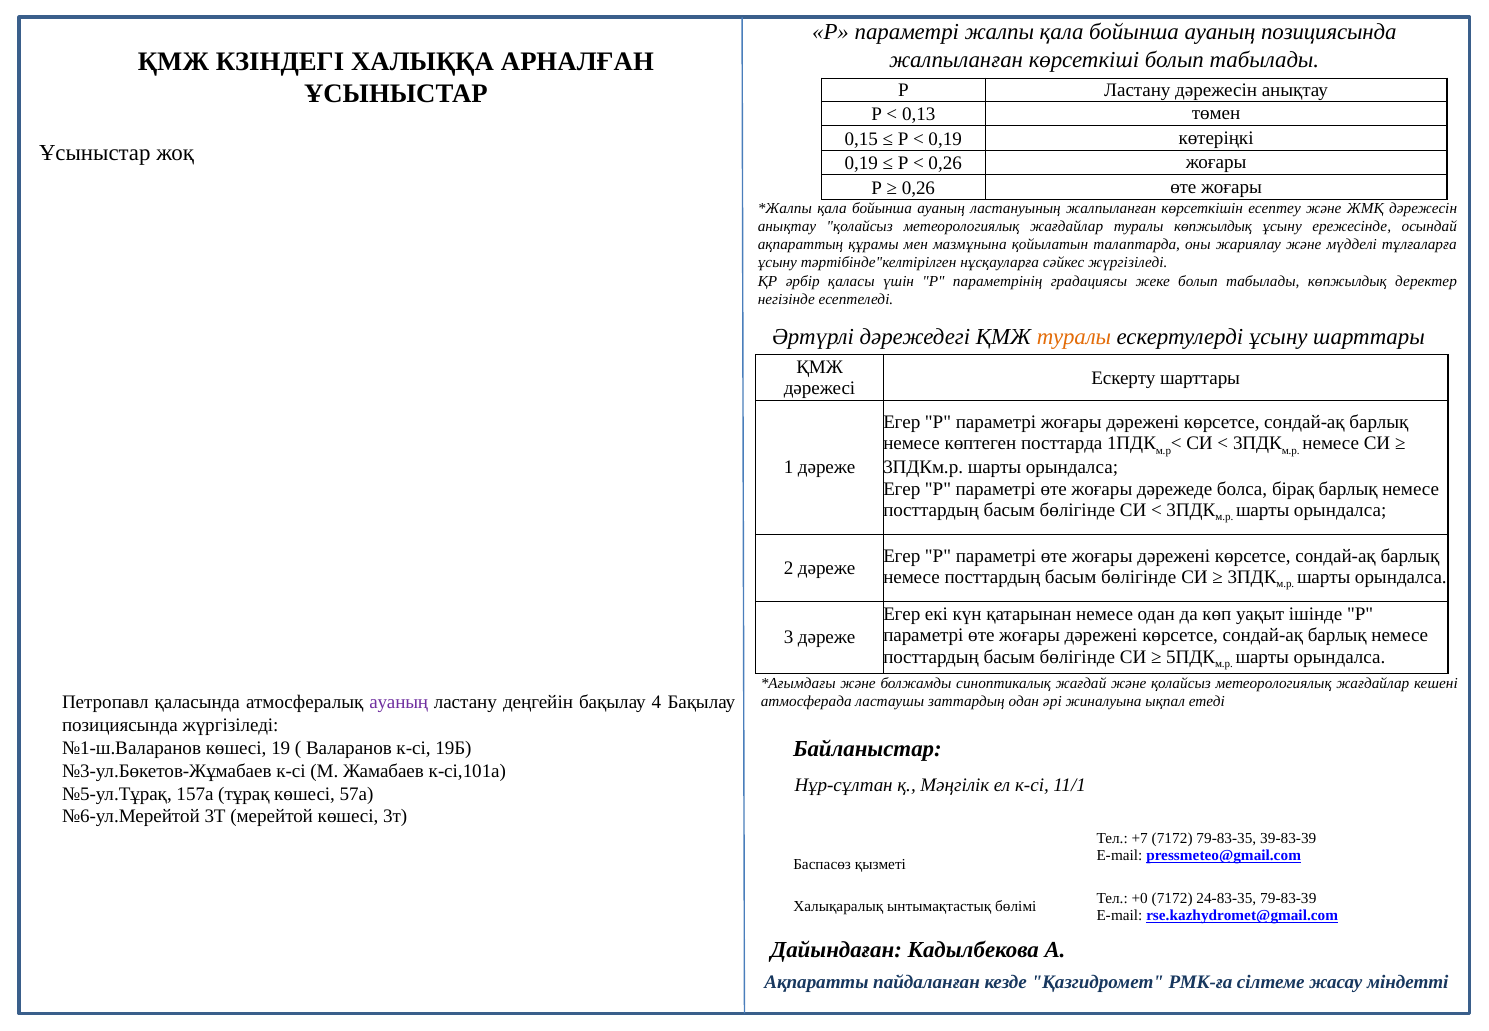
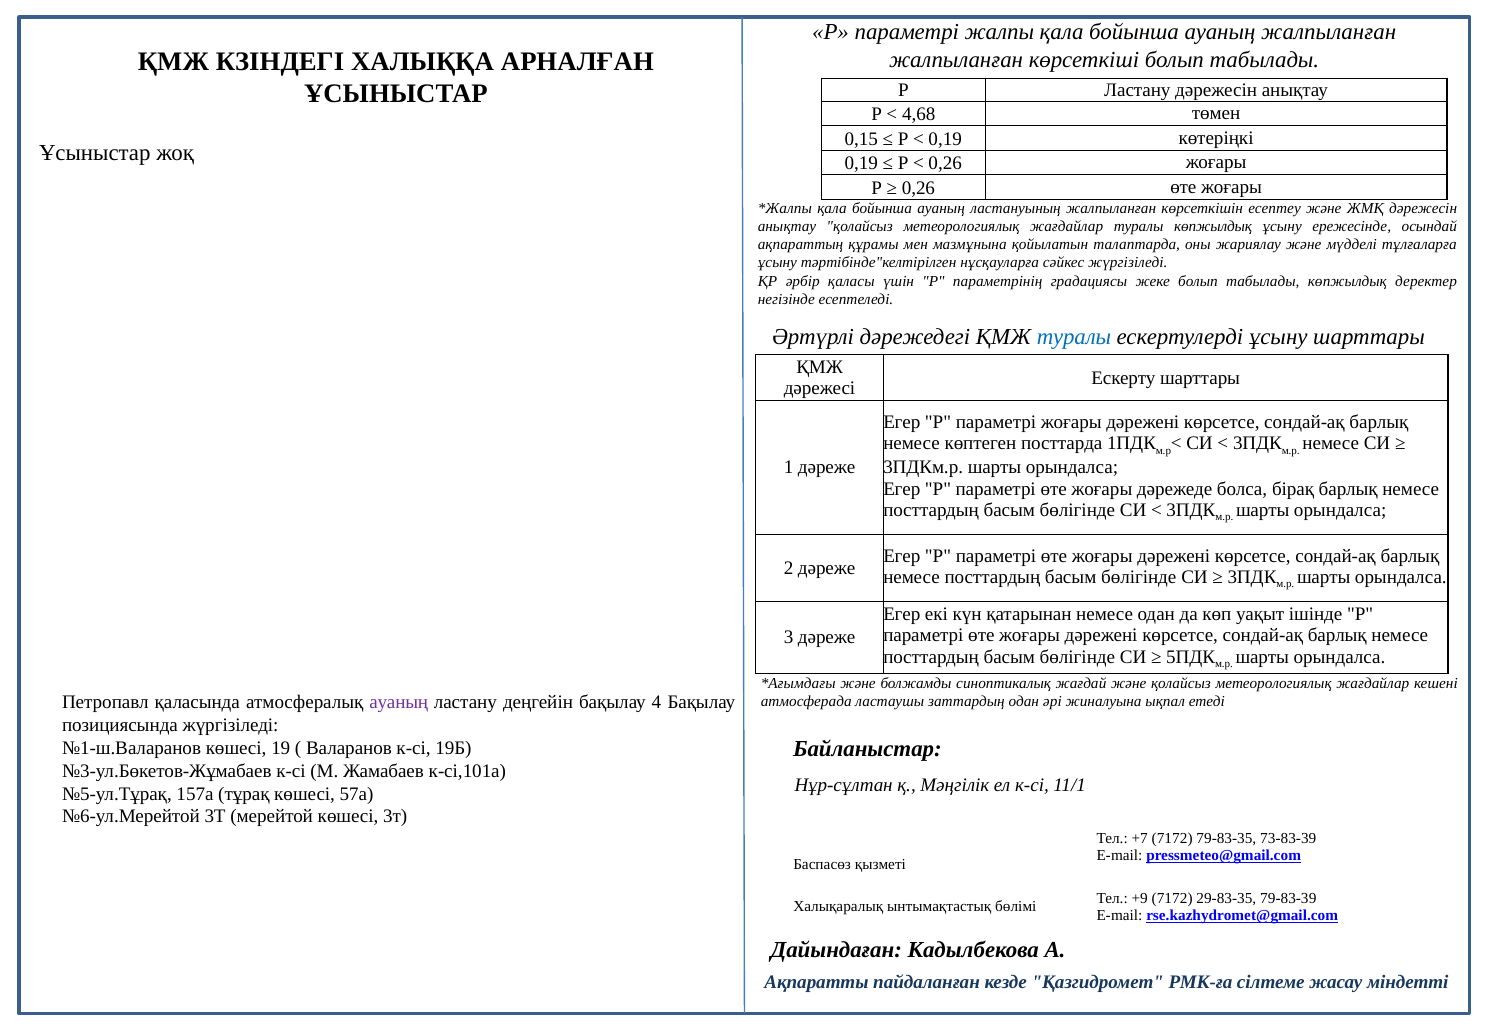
ауаның позициясында: позициясында -> жалпыланған
0,13: 0,13 -> 4,68
туралы at (1074, 337) colour: orange -> blue
39-83-39: 39-83-39 -> 73-83-39
+0: +0 -> +9
24-83-35: 24-83-35 -> 29-83-35
